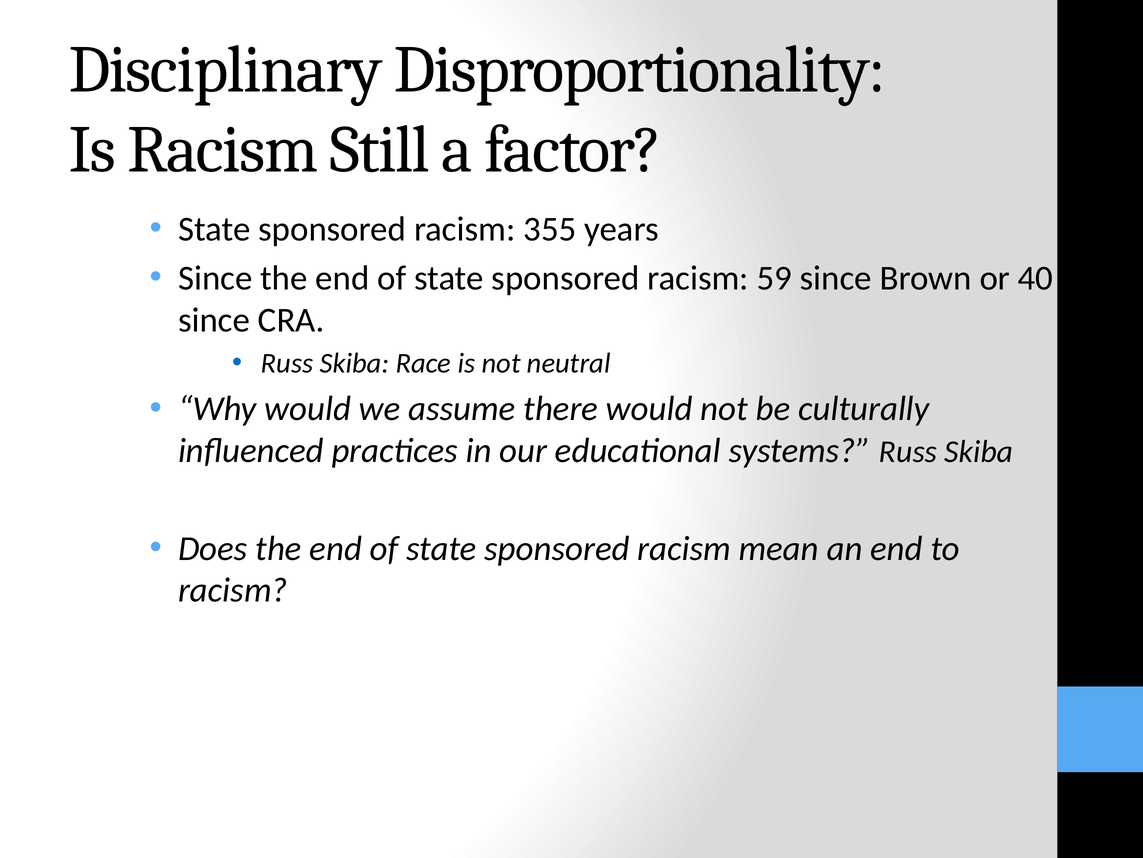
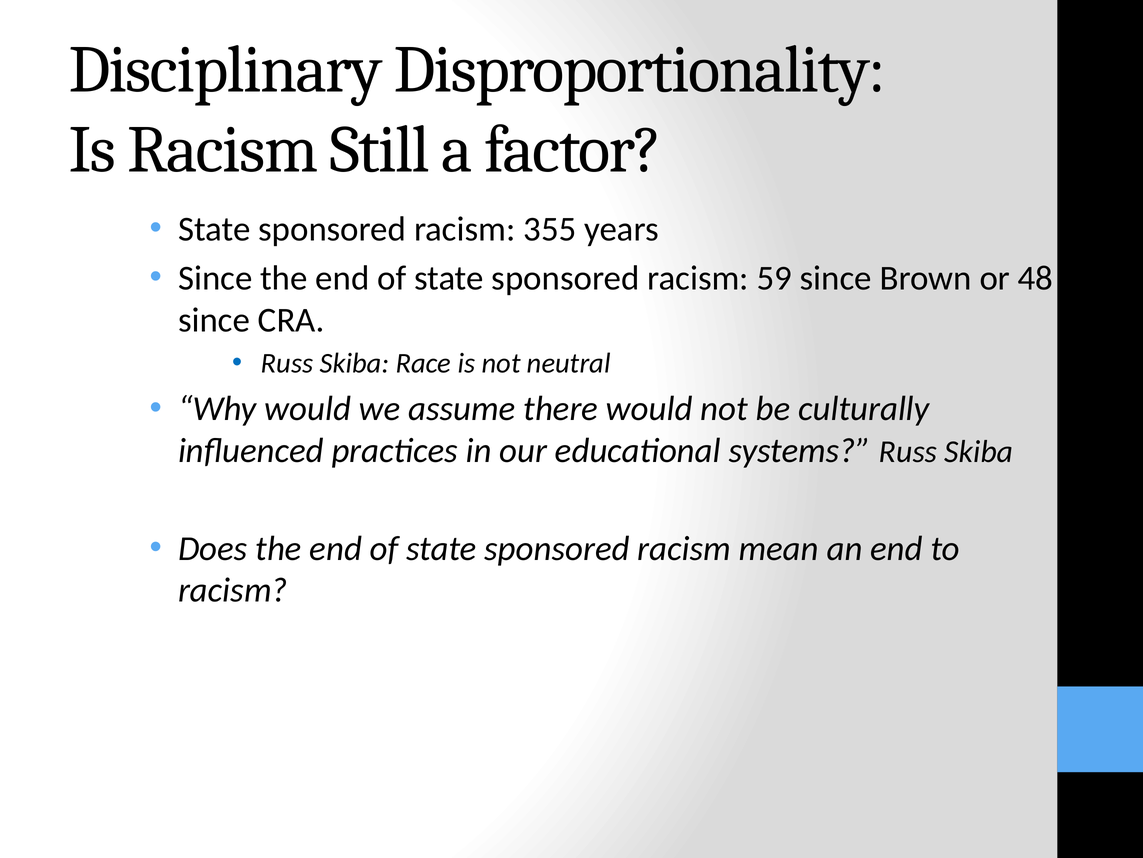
40: 40 -> 48
